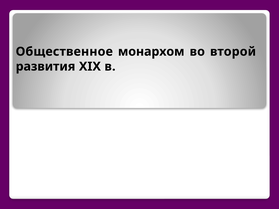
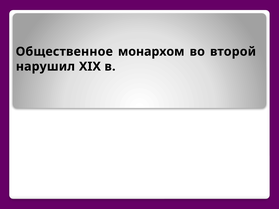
развития: развития -> нарушил
